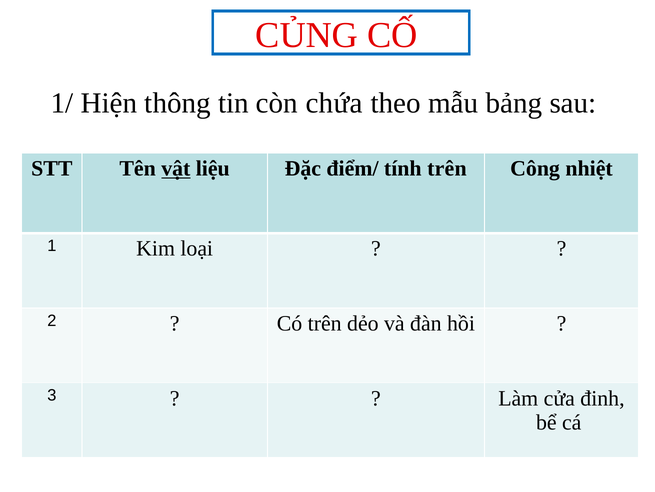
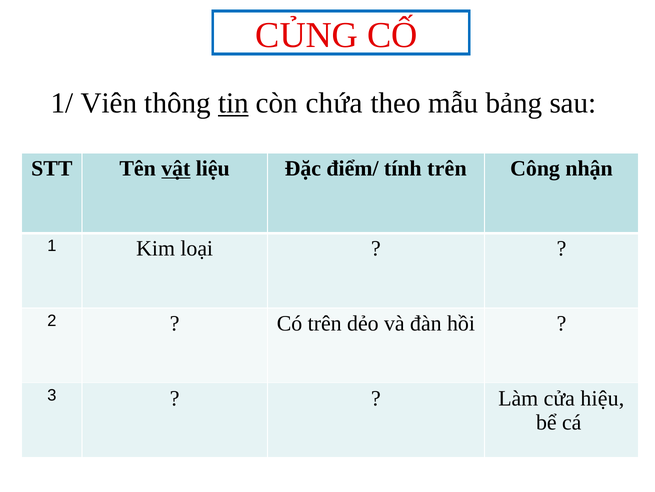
Hiện: Hiện -> Viên
tin underline: none -> present
nhiệt: nhiệt -> nhận
đinh: đinh -> hiệu
